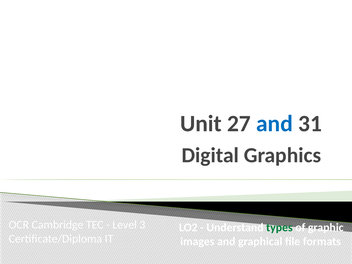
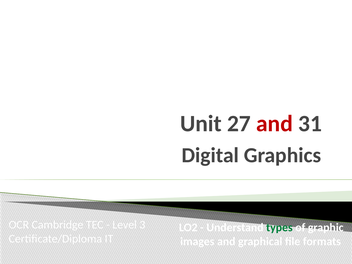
and at (275, 124) colour: blue -> red
